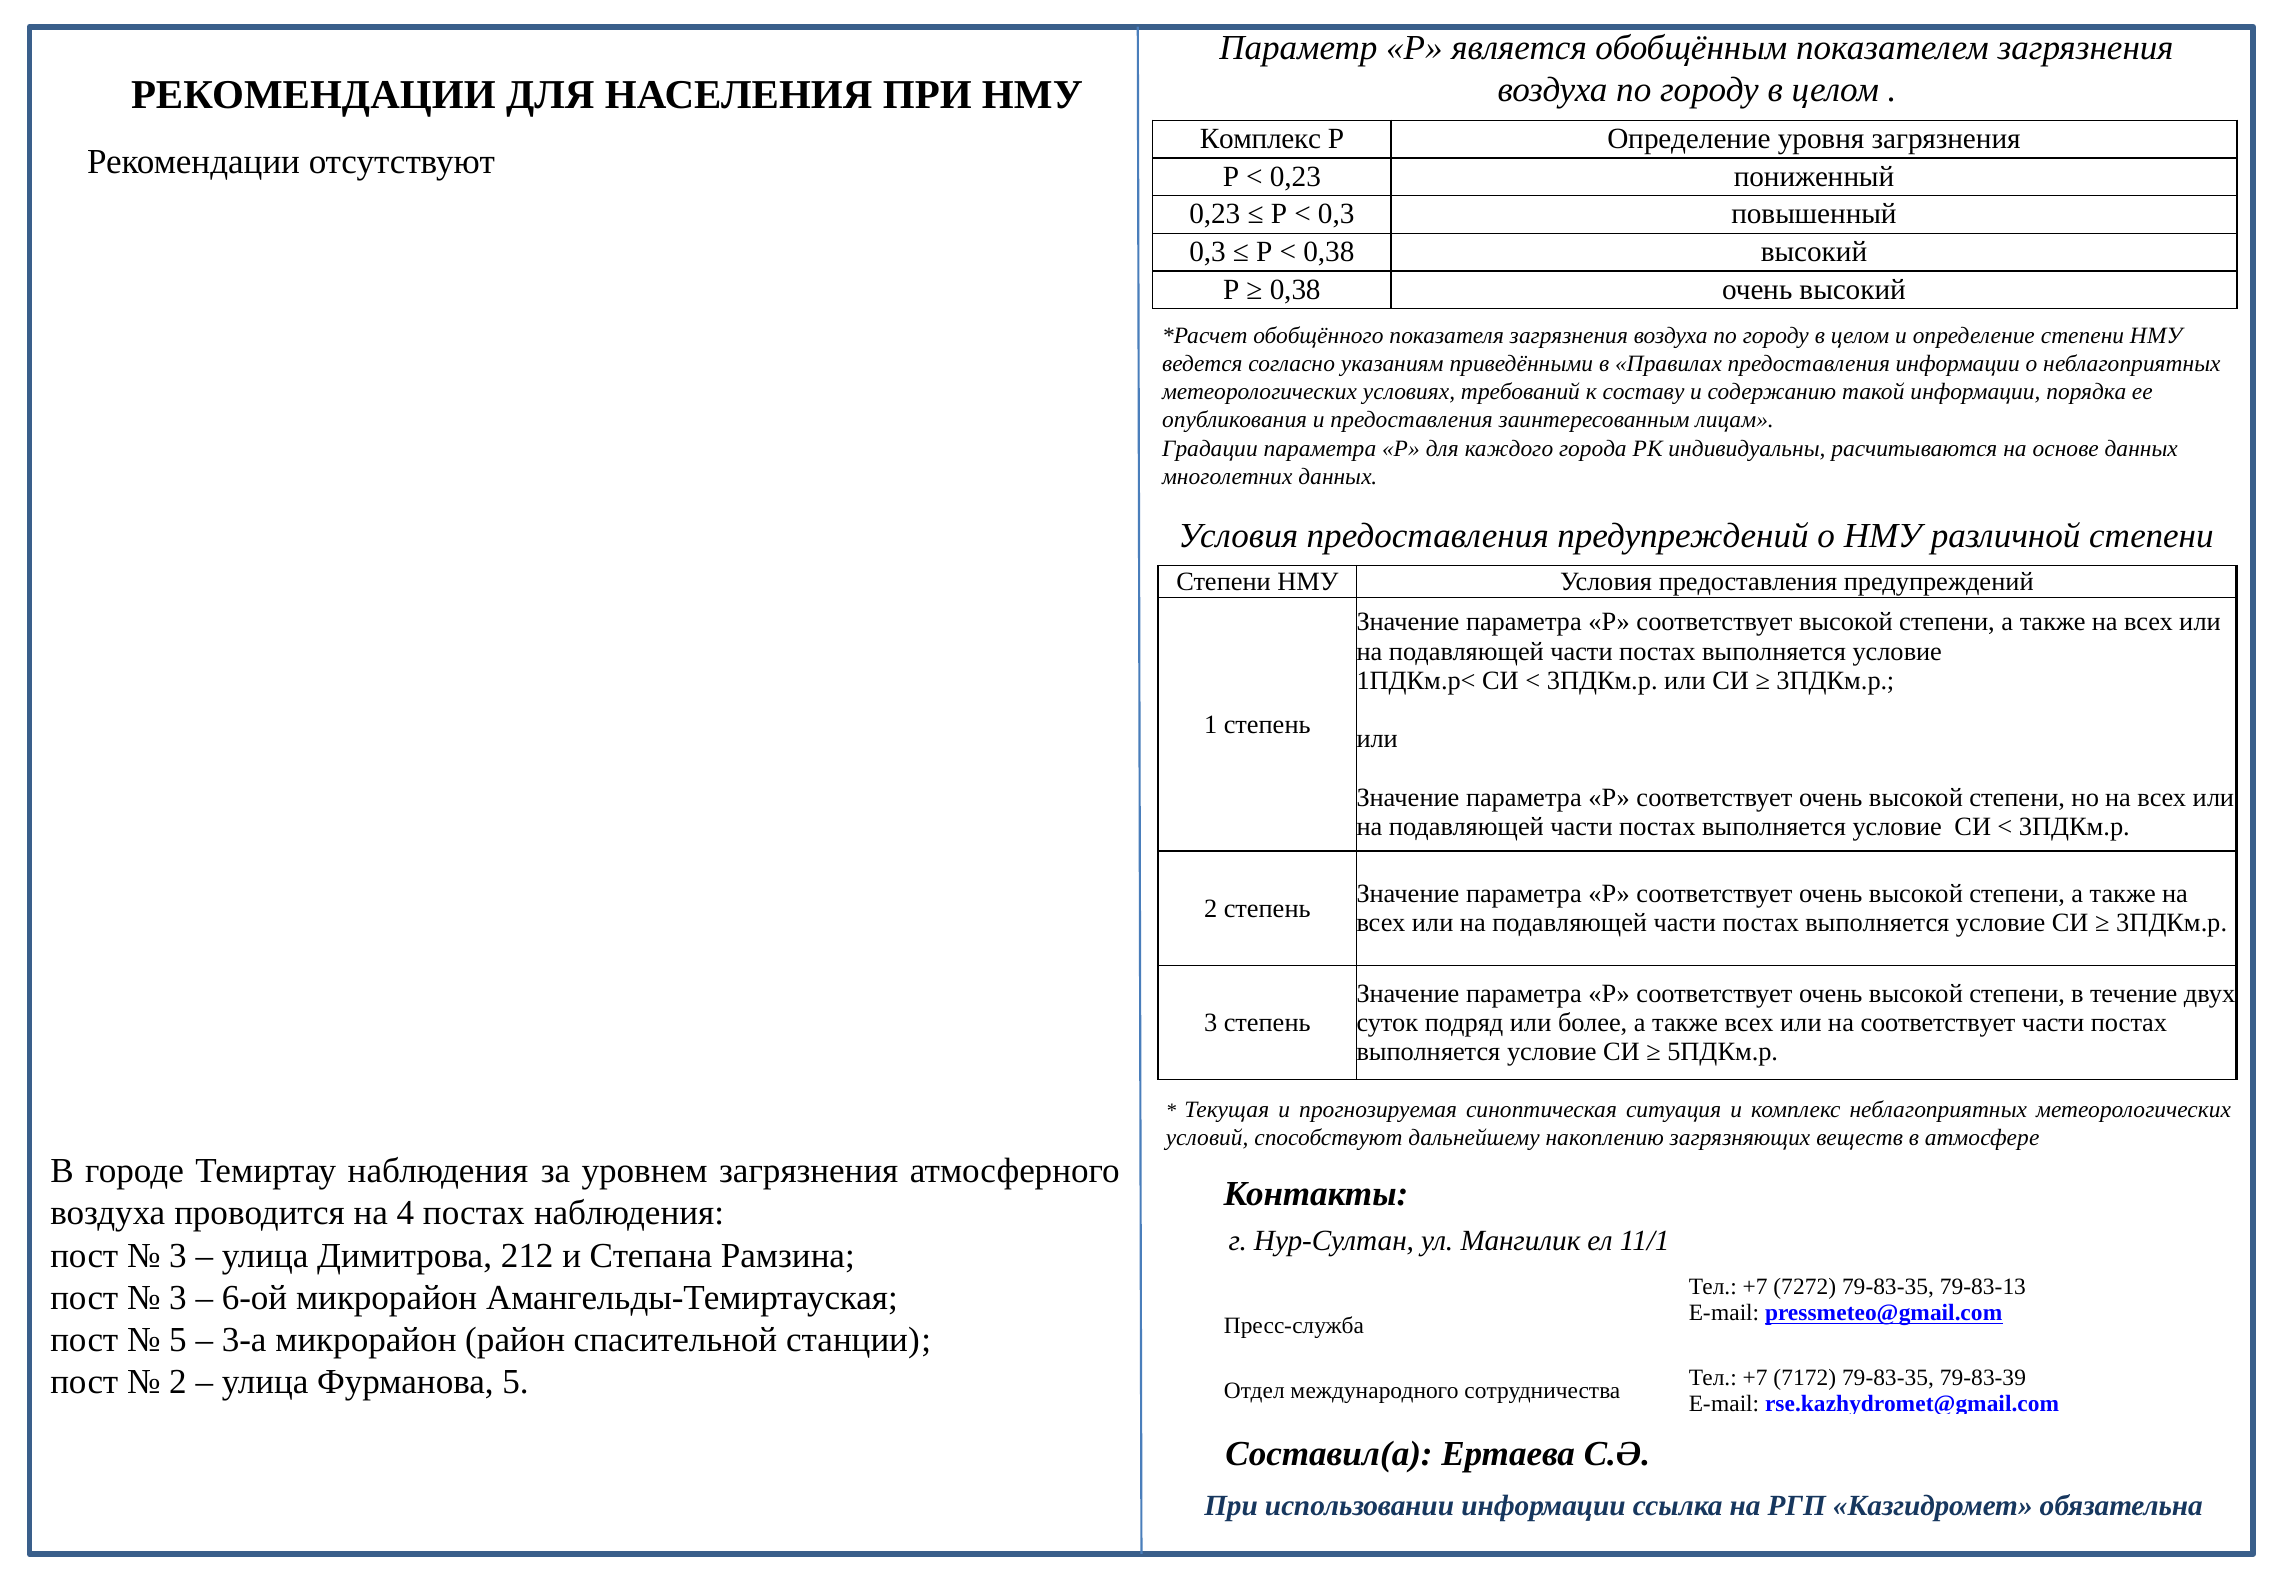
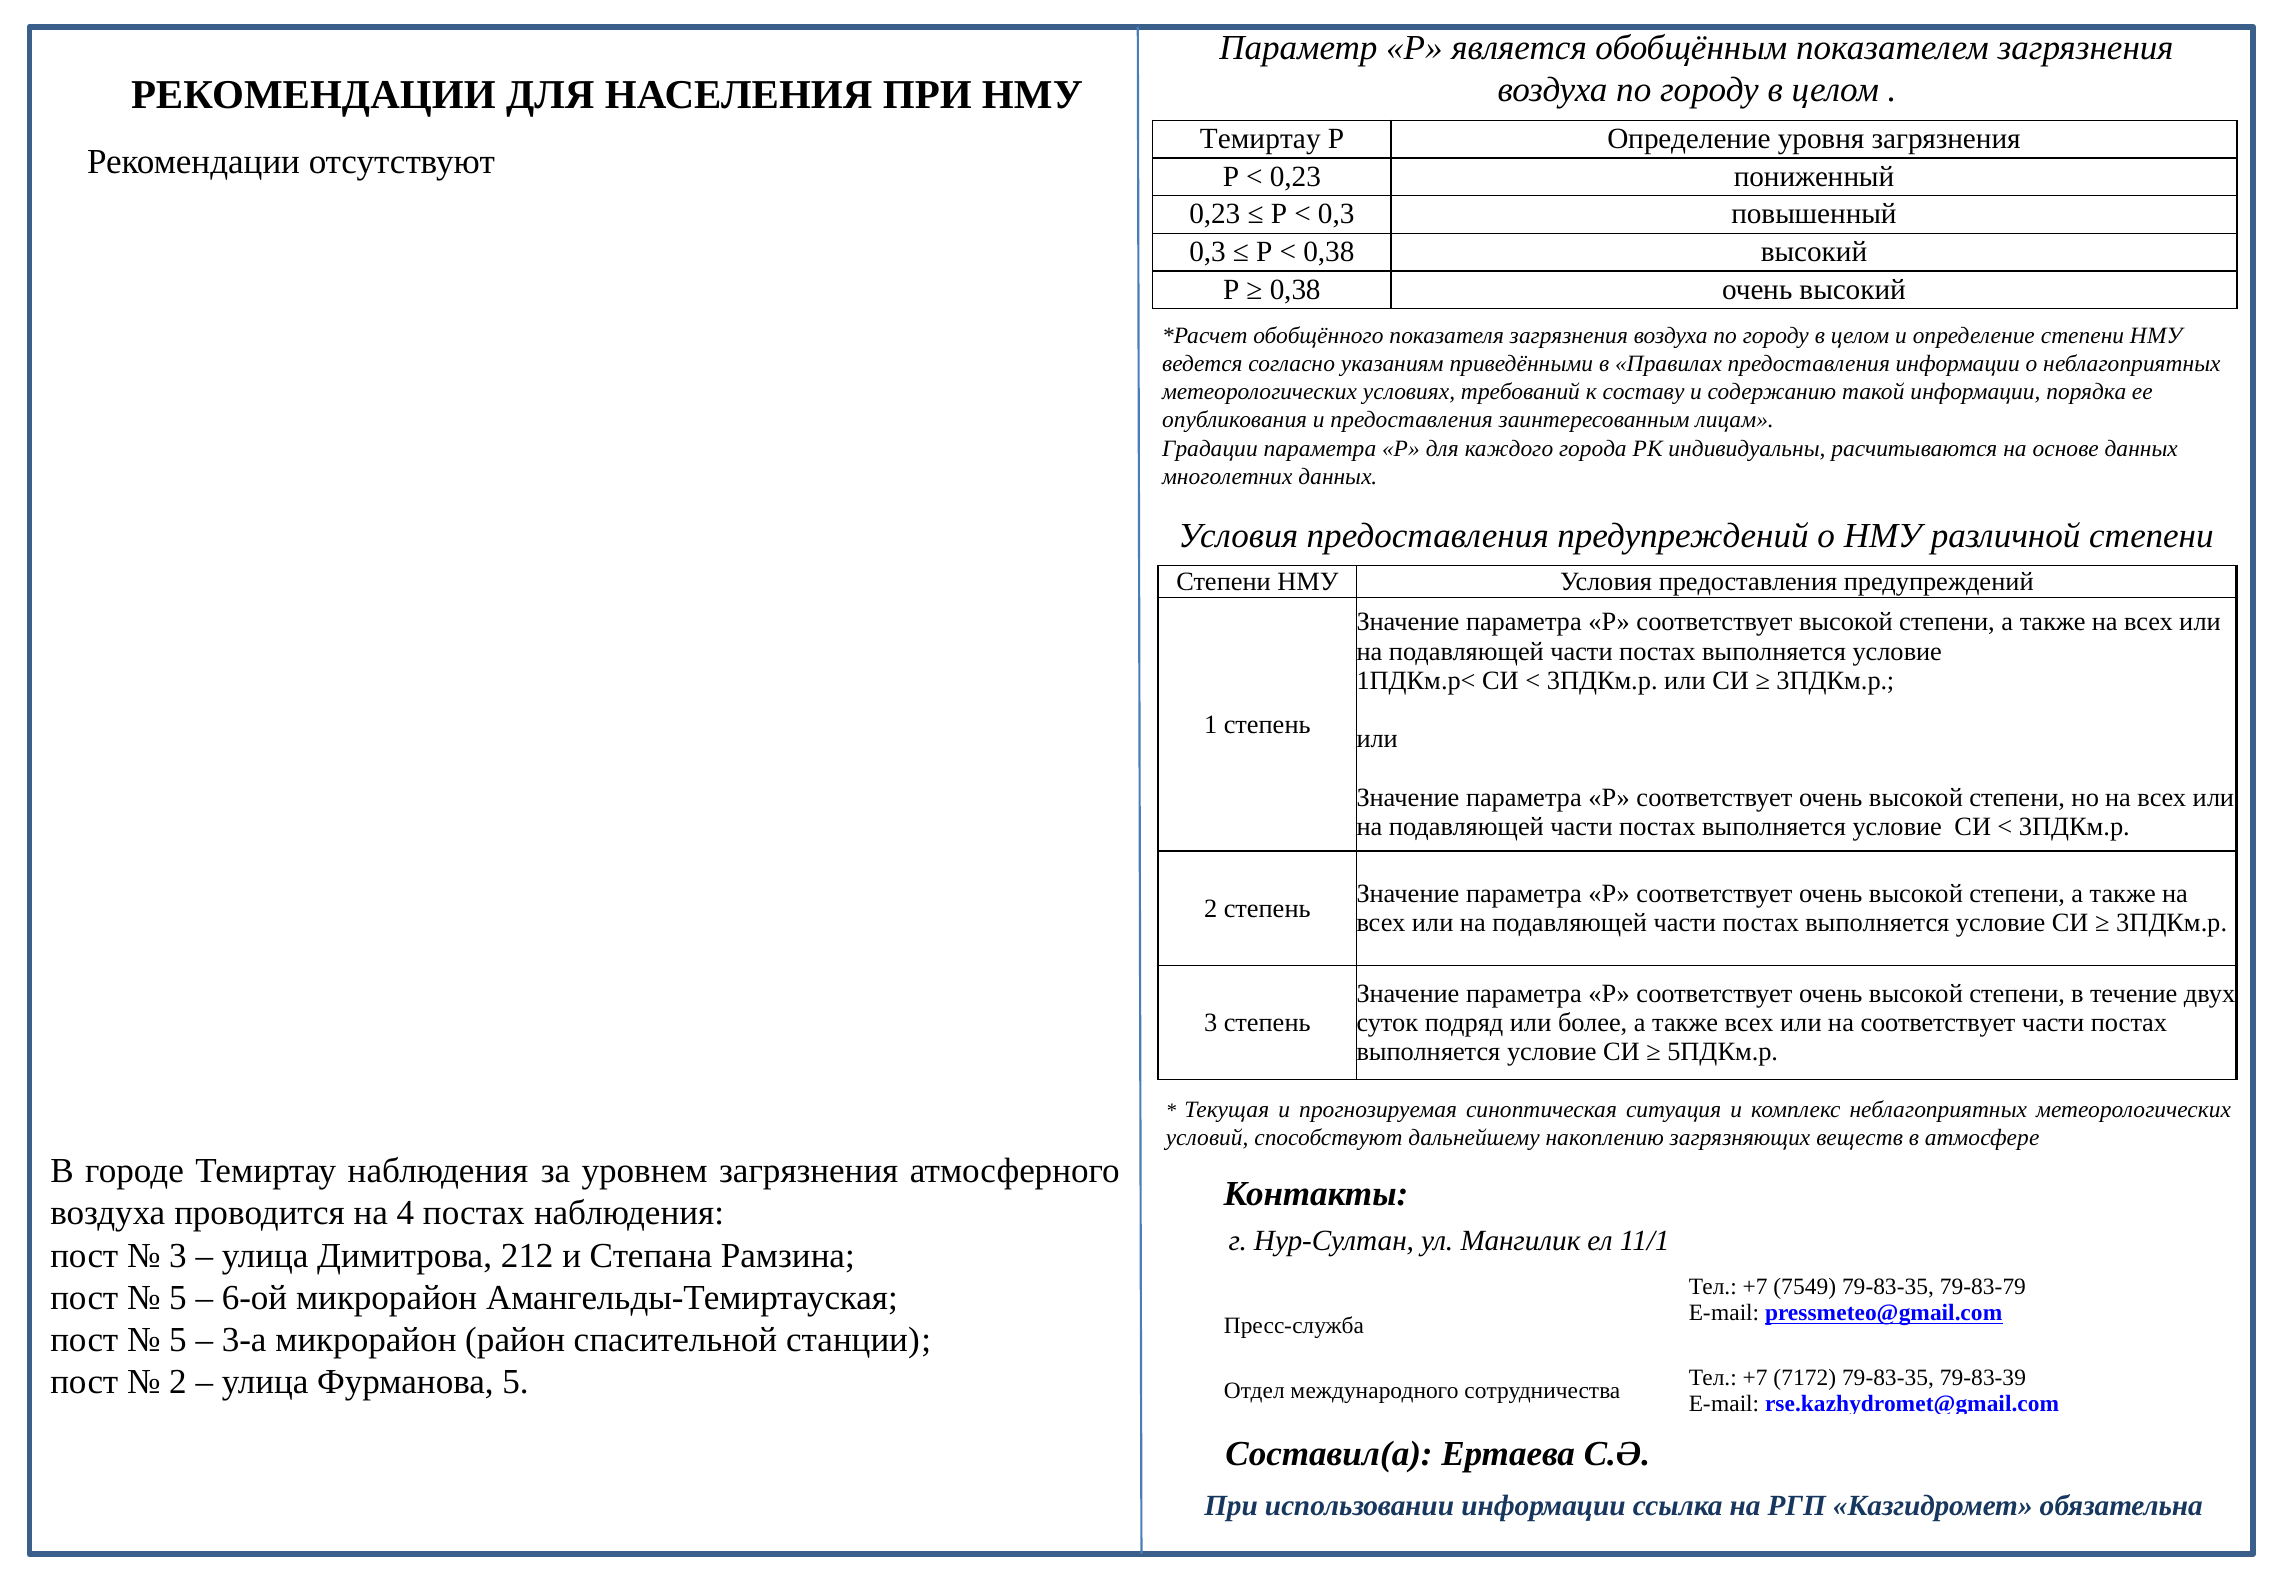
Комплекс at (1260, 139): Комплекс -> Темиртау
7272: 7272 -> 7549
79-83-13: 79-83-13 -> 79-83-79
3 at (178, 1297): 3 -> 5
